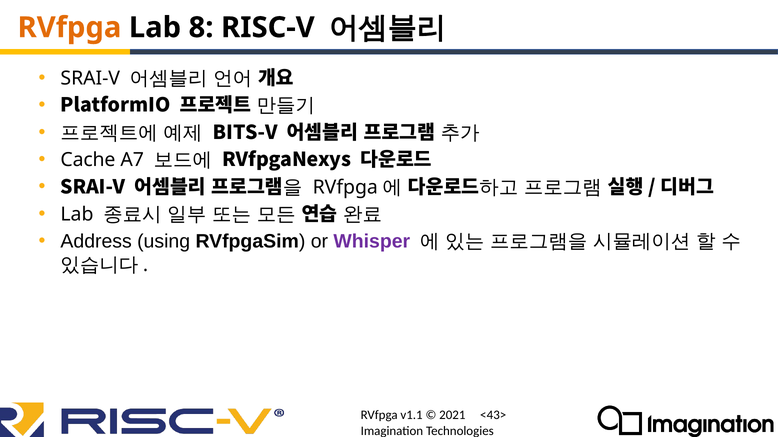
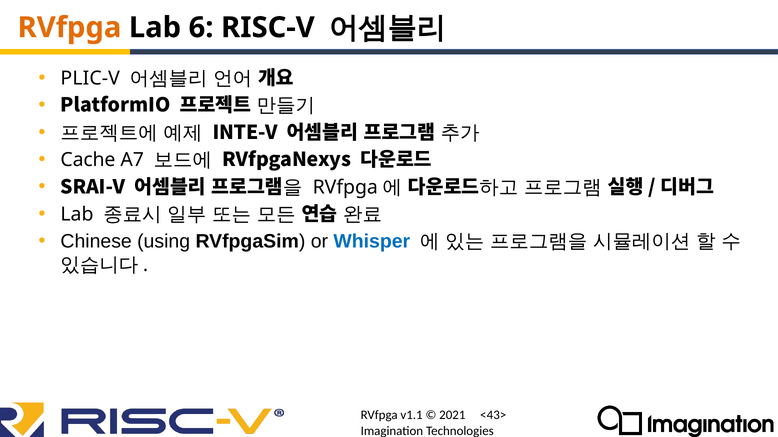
8: 8 -> 6
SRAI-V at (90, 78): SRAI-V -> PLIC-V
BITS-V: BITS-V -> INTE-V
Address: Address -> Chinese
Whisper colour: purple -> blue
